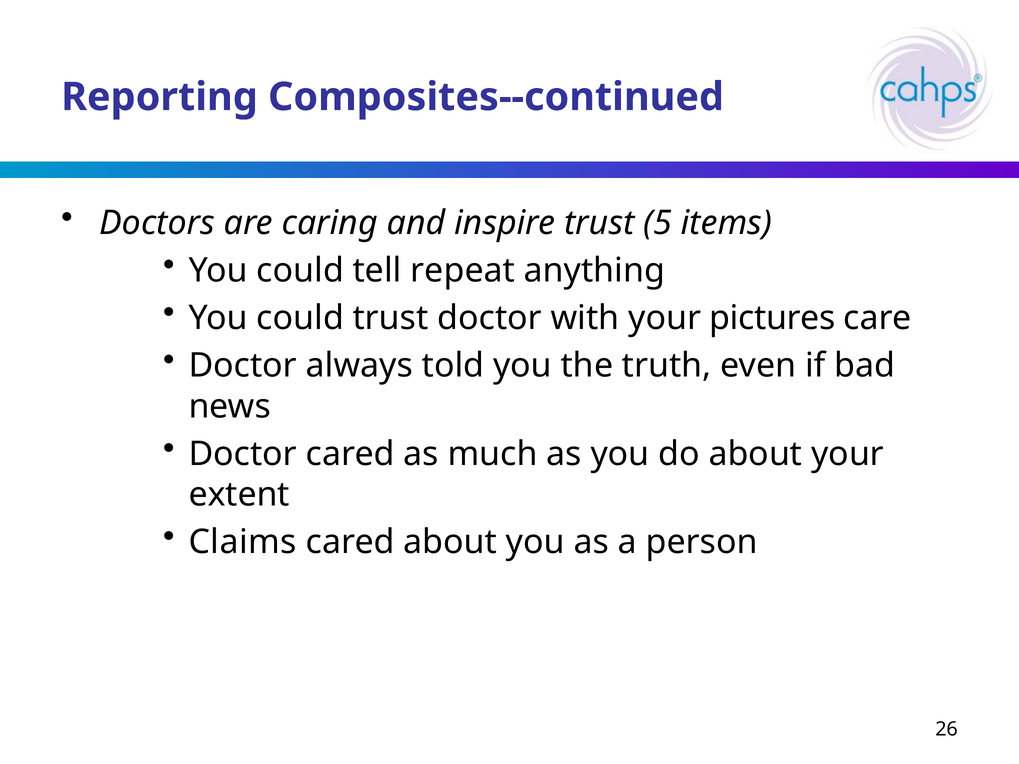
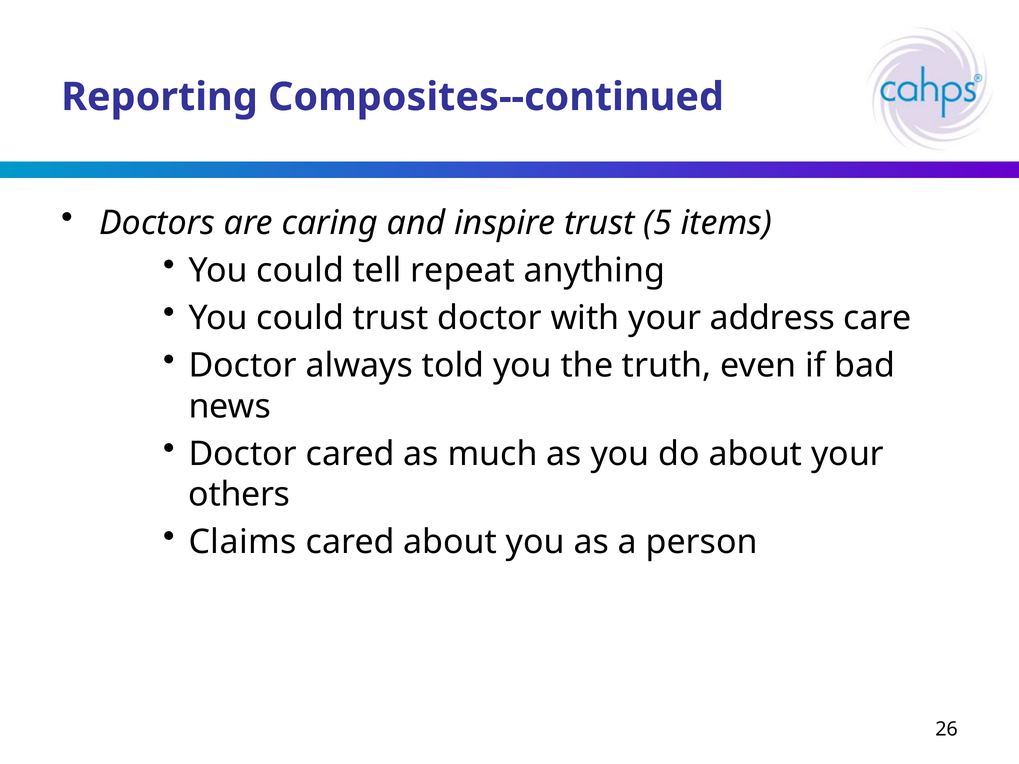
pictures: pictures -> address
extent: extent -> others
